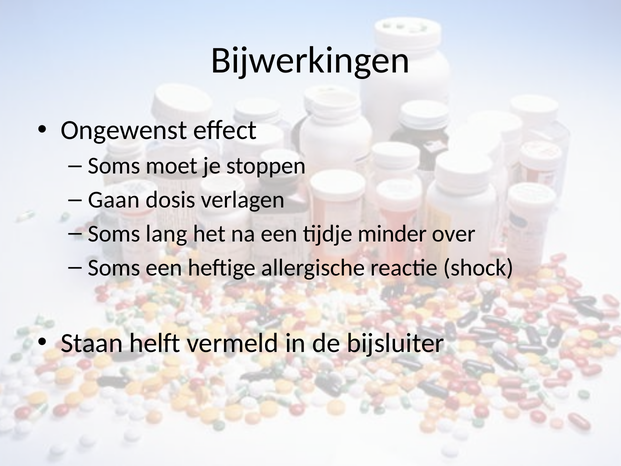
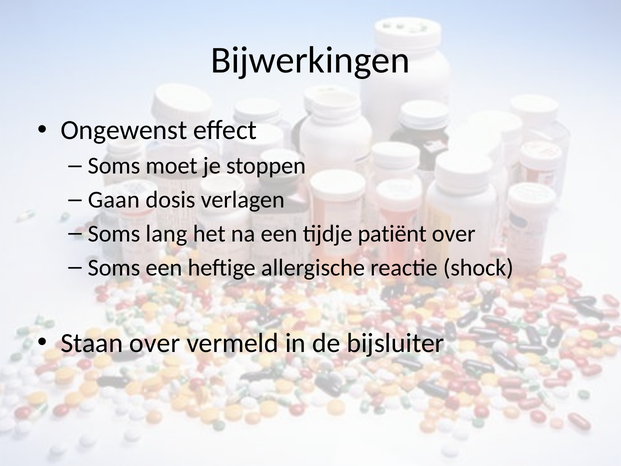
minder: minder -> patiënt
Staan helft: helft -> over
